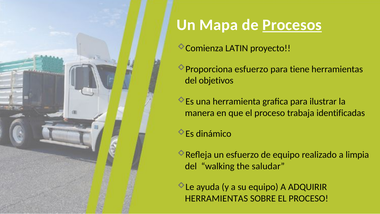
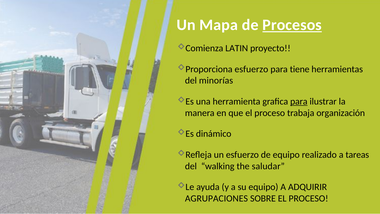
objetivos: objetivos -> minorías
para at (299, 101) underline: none -> present
identificadas: identificadas -> organización
limpia: limpia -> tareas
HERRAMIENTAS at (216, 198): HERRAMIENTAS -> AGRUPACIONES
